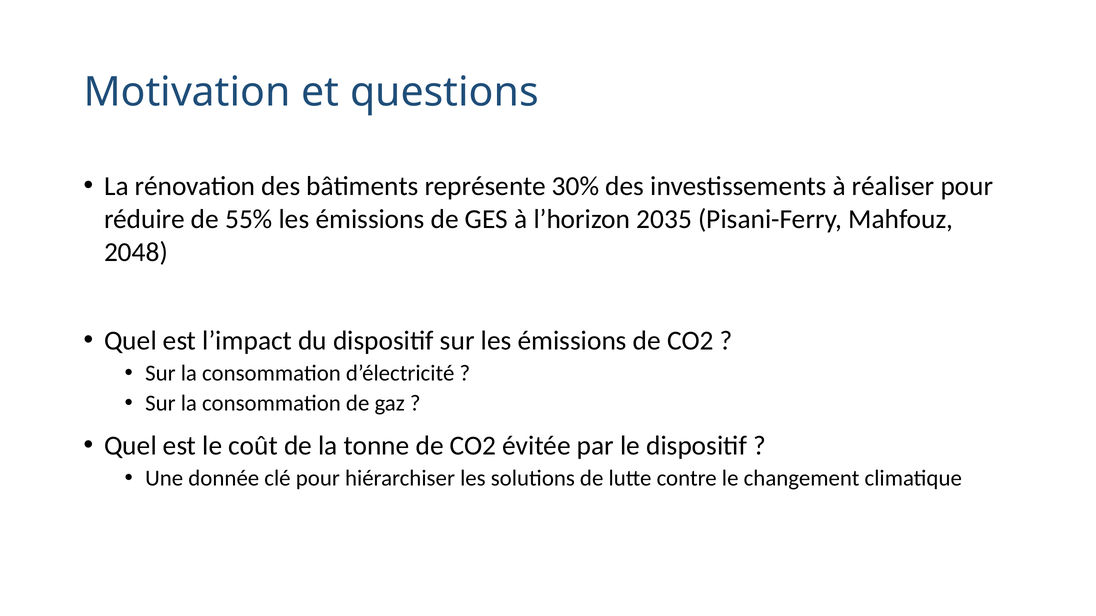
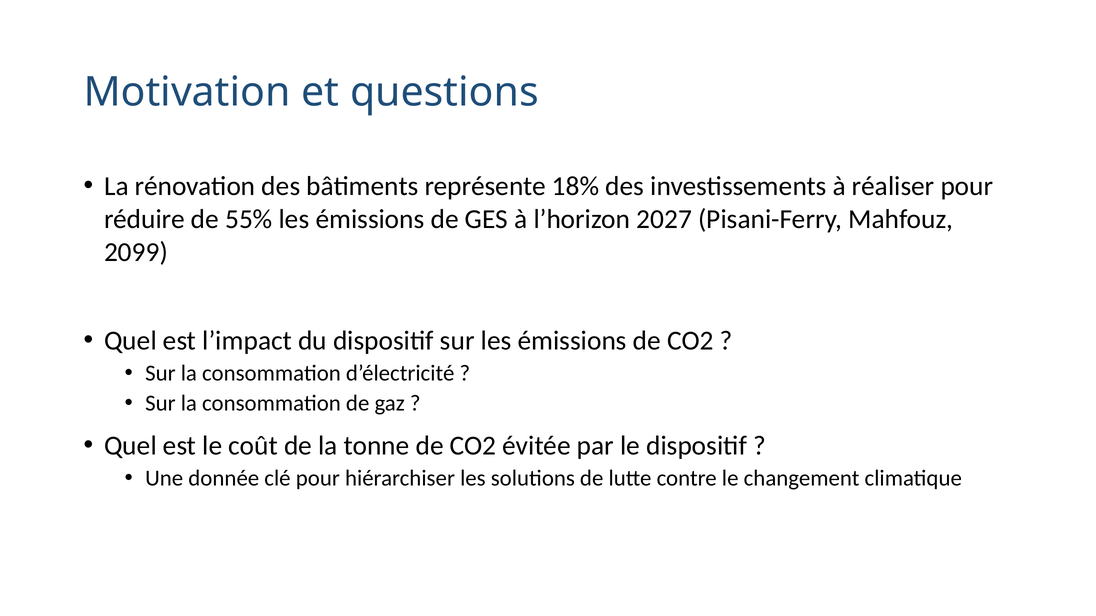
30%: 30% -> 18%
2035: 2035 -> 2027
2048: 2048 -> 2099
